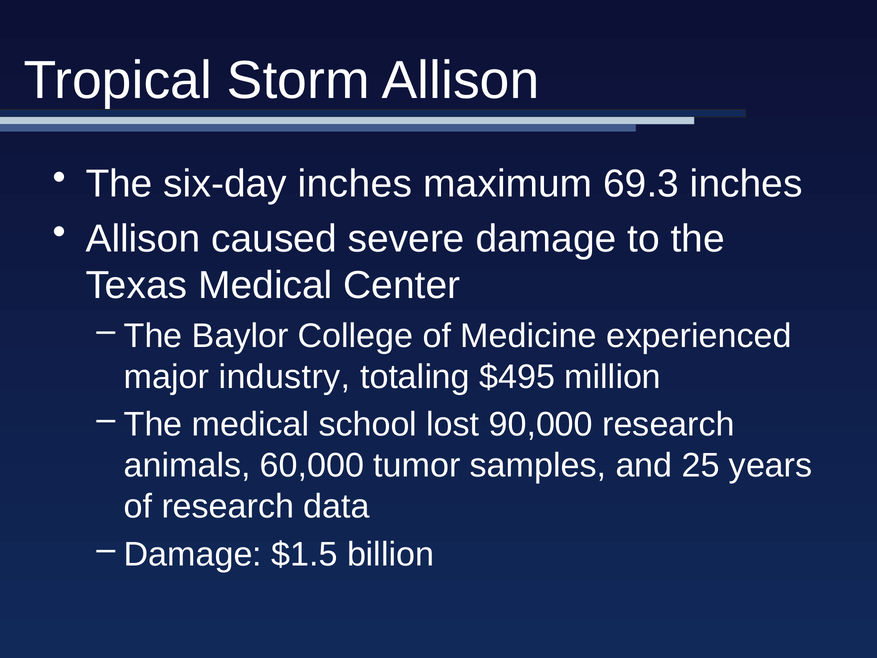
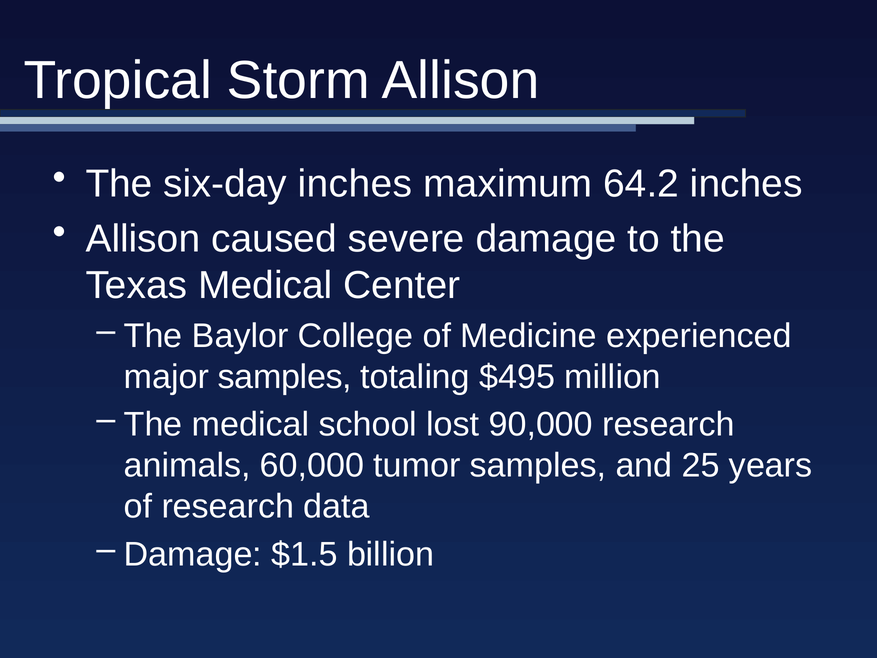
69.3: 69.3 -> 64.2
major industry: industry -> samples
